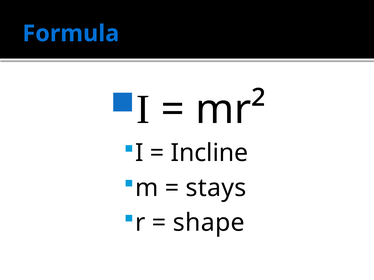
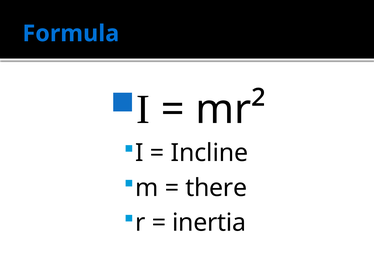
stays: stays -> there
shape: shape -> inertia
